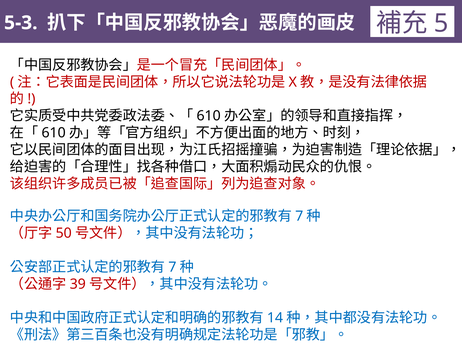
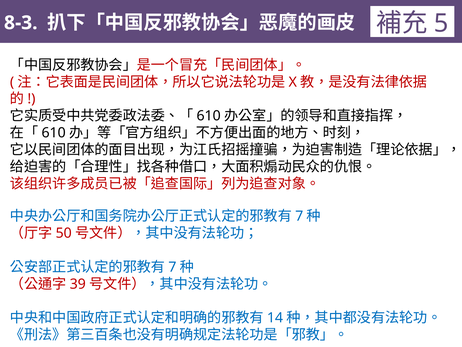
5-3: 5-3 -> 8-3
